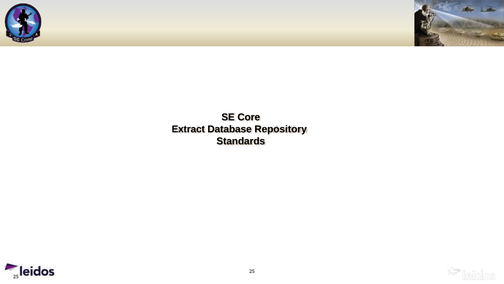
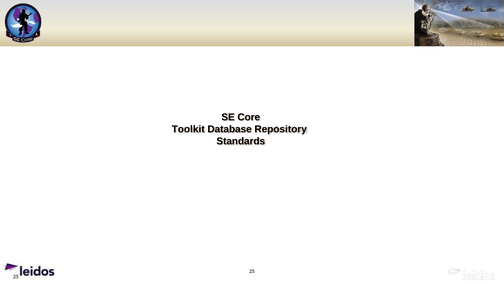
Extract: Extract -> Toolkit
